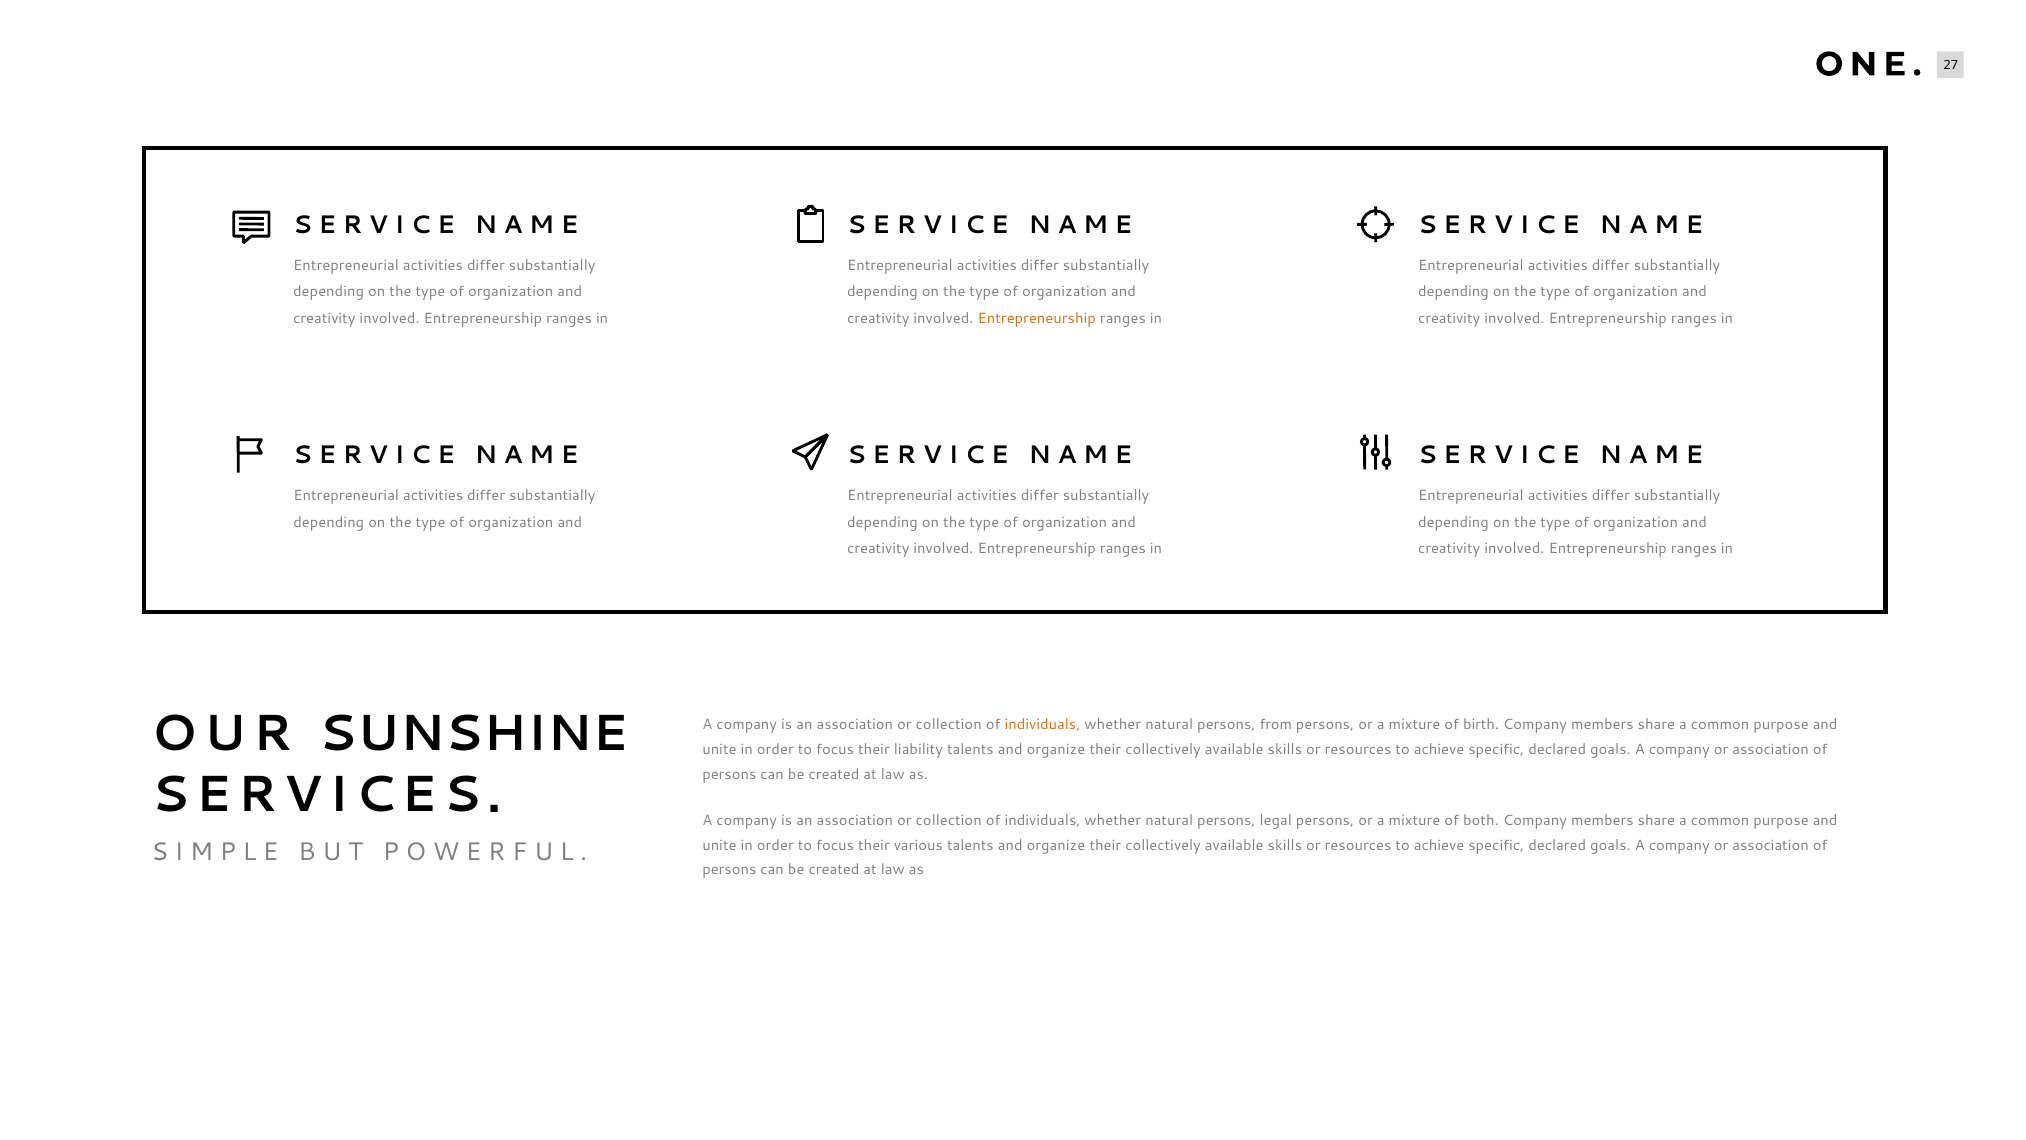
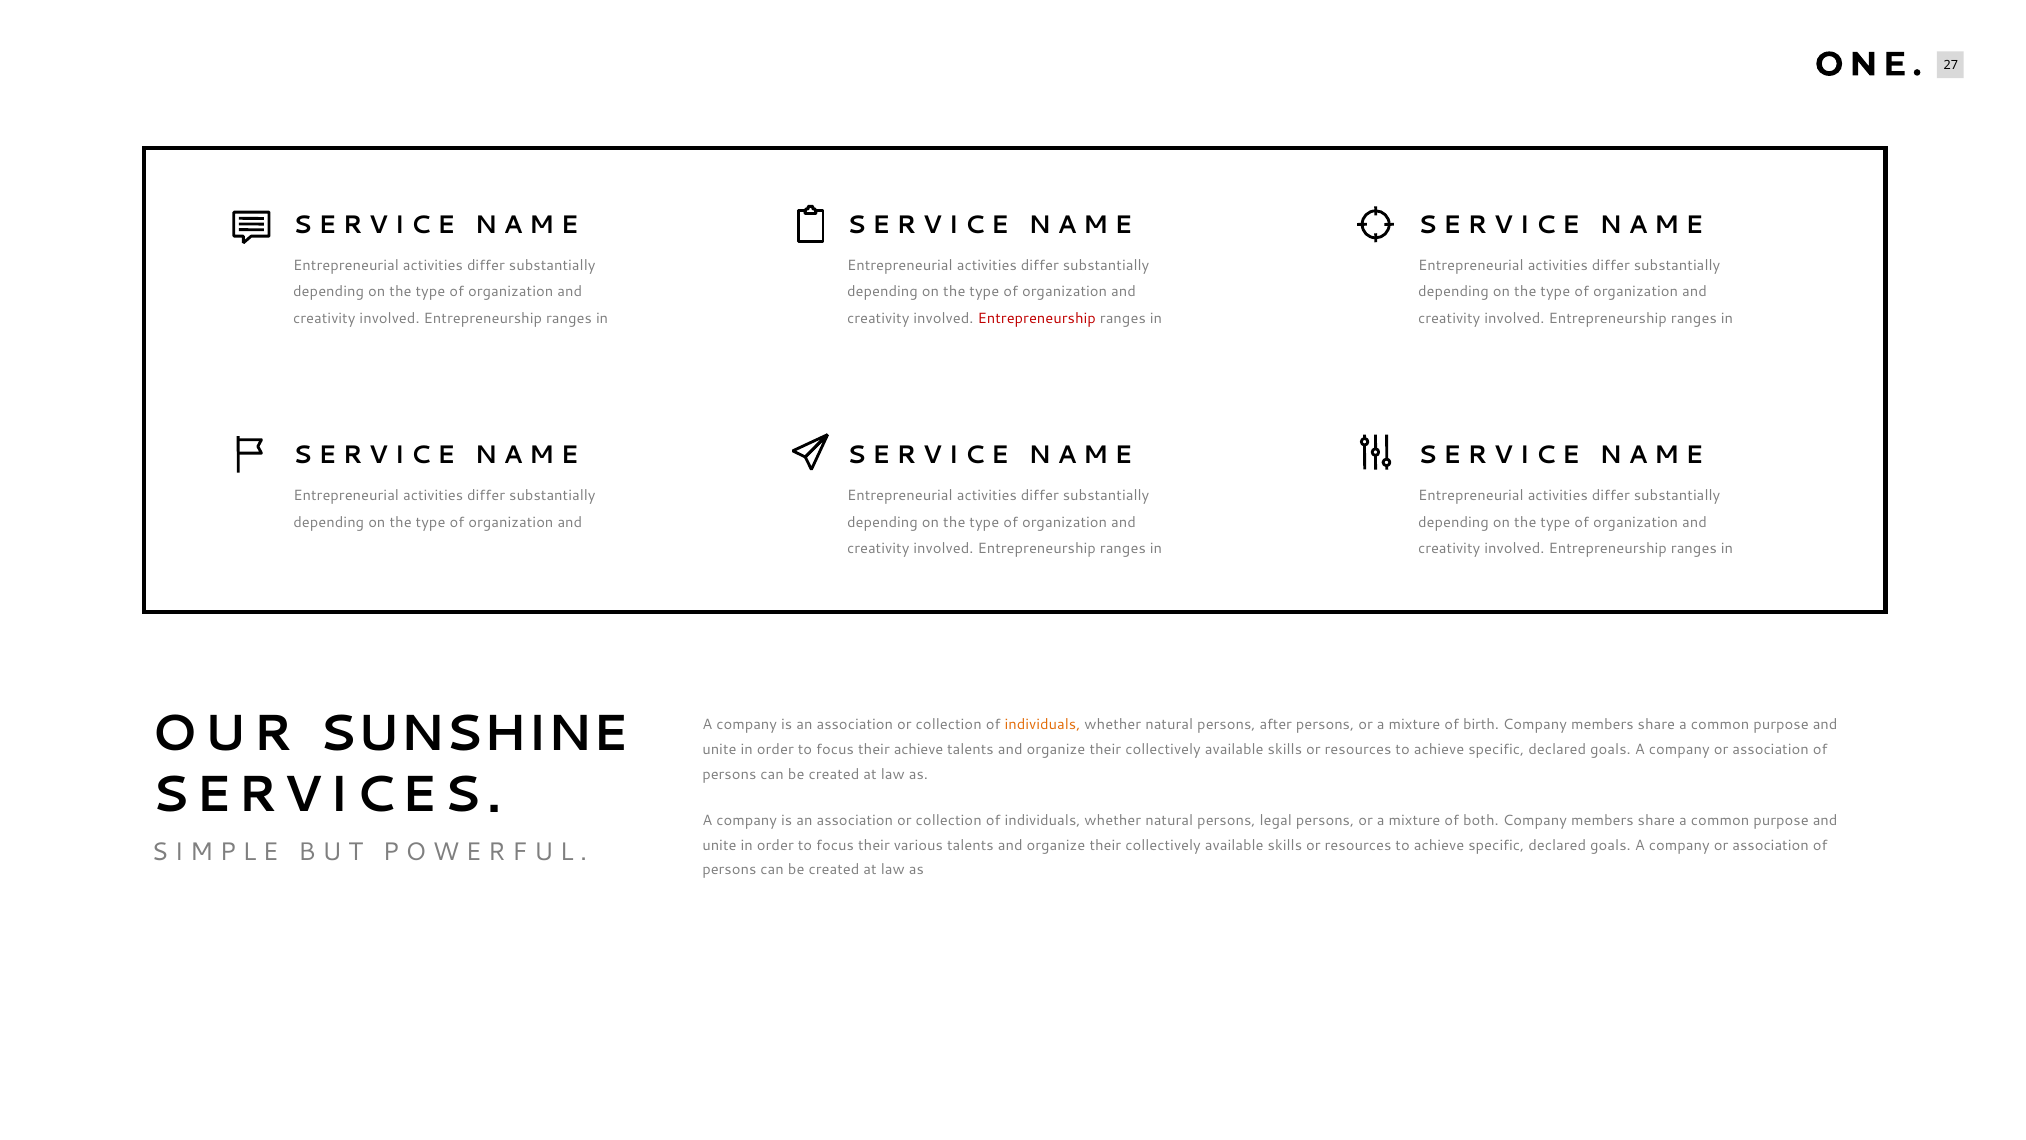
Entrepreneurship at (1037, 319) colour: orange -> red
from: from -> after
their liability: liability -> achieve
